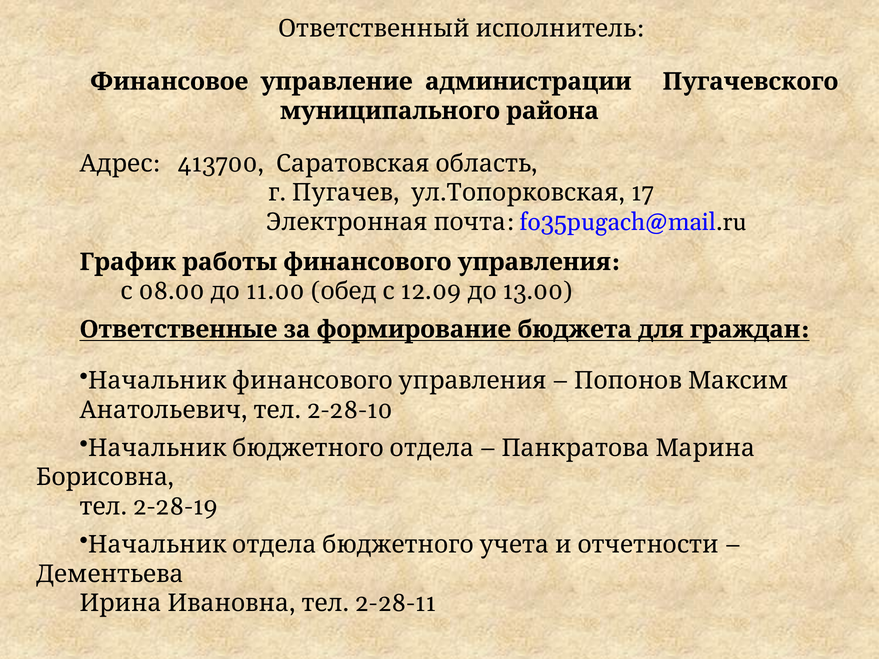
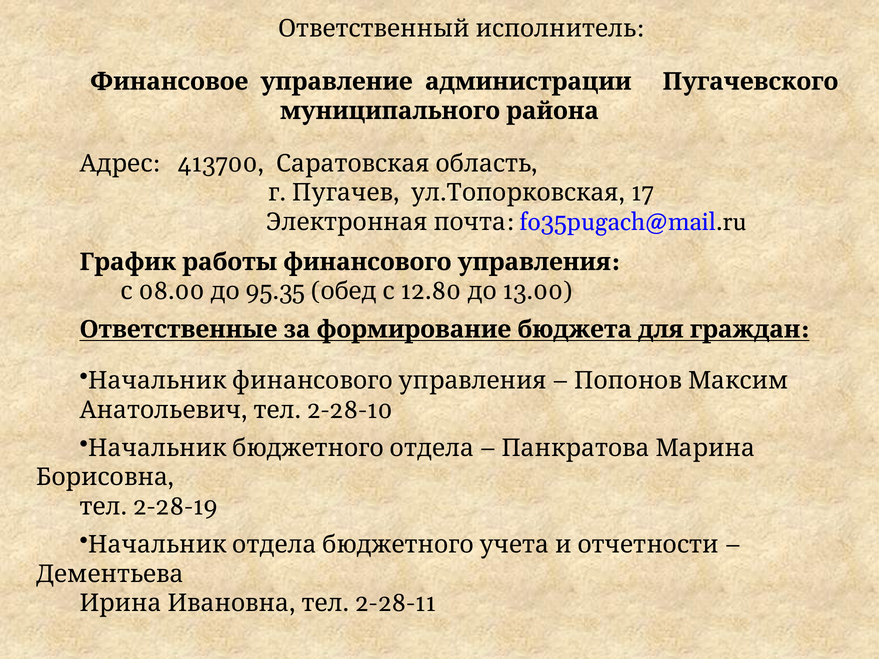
11.00: 11.00 -> 95.35
12.09: 12.09 -> 12.80
